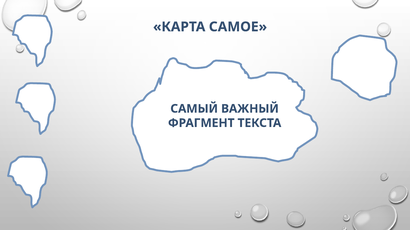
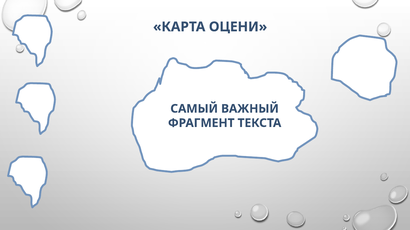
САМОЕ: САМОЕ -> ОЦЕНИ
